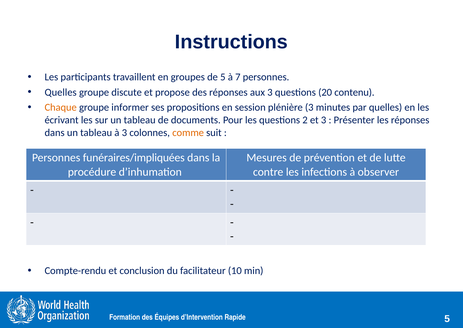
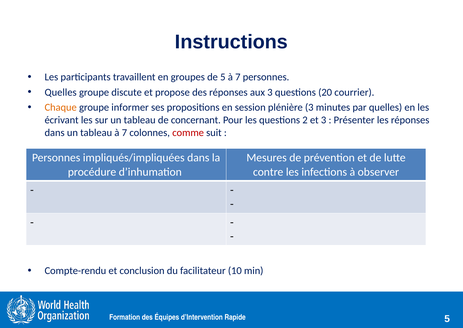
contenu: contenu -> courrier
documents: documents -> concernant
tableau à 3: 3 -> 7
comme colour: orange -> red
funéraires/impliquées: funéraires/impliquées -> impliqués/impliquées
